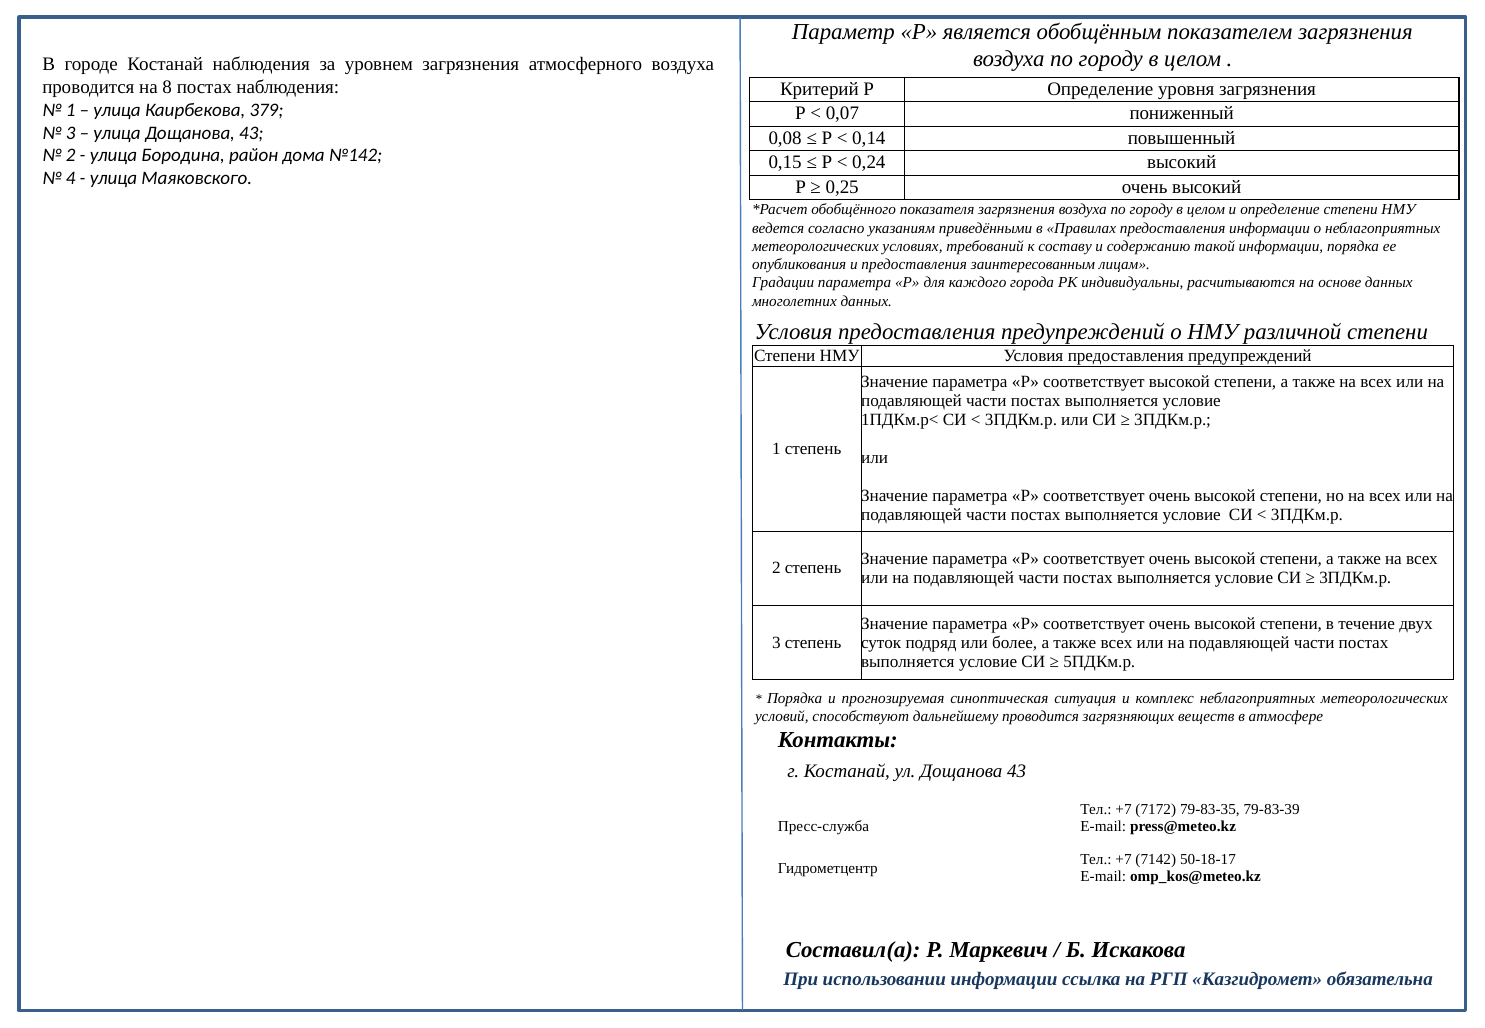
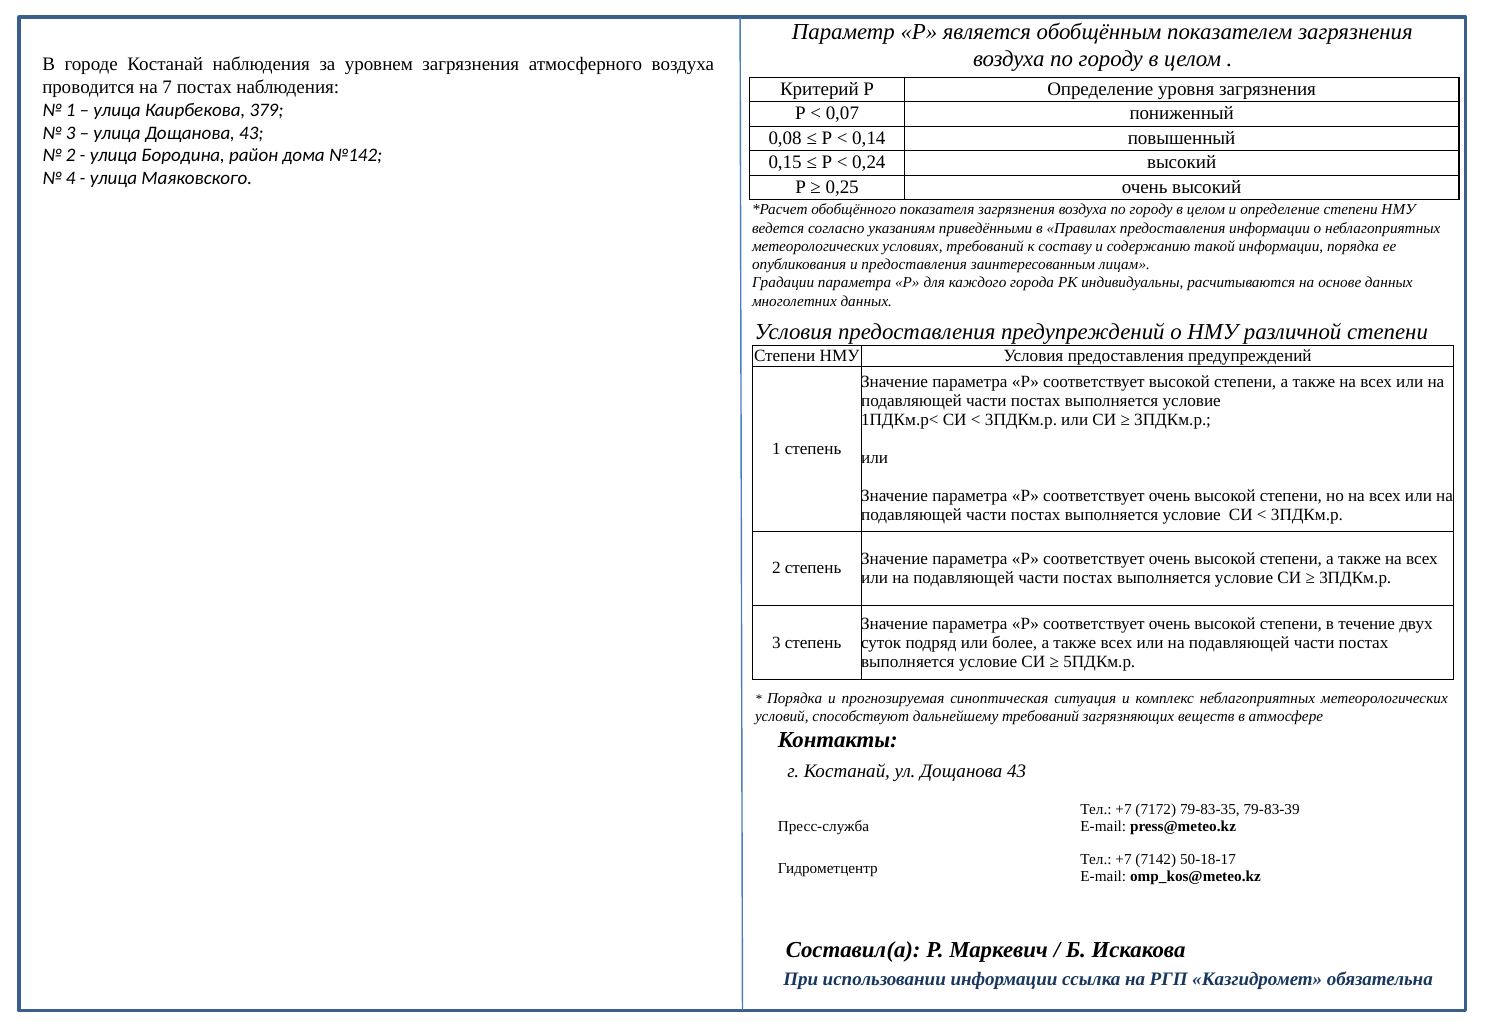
8: 8 -> 7
дальнейшему проводится: проводится -> требований
